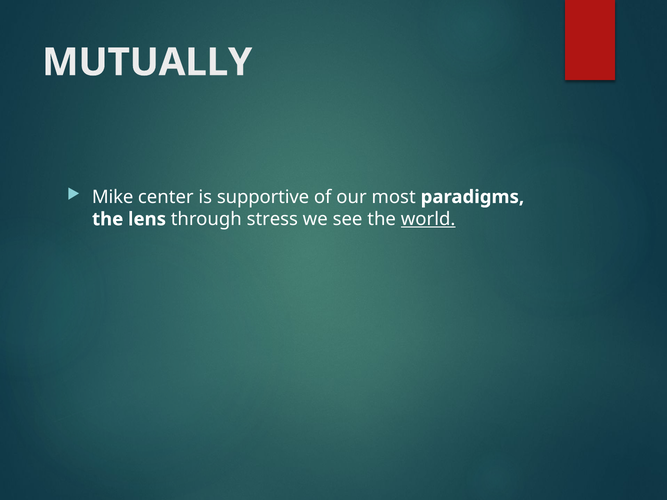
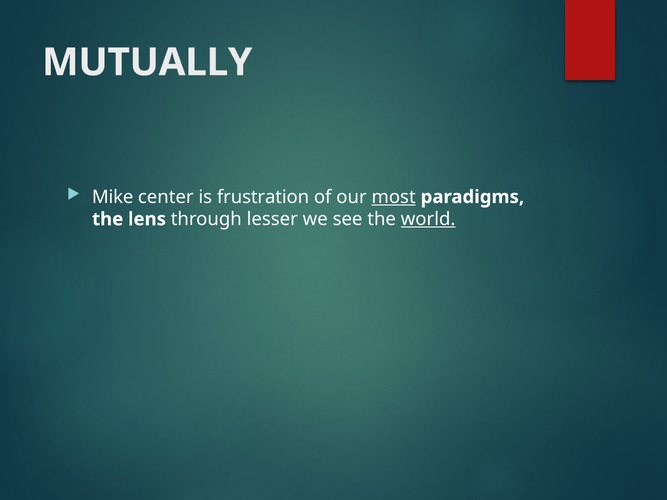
supportive: supportive -> frustration
most underline: none -> present
stress: stress -> lesser
